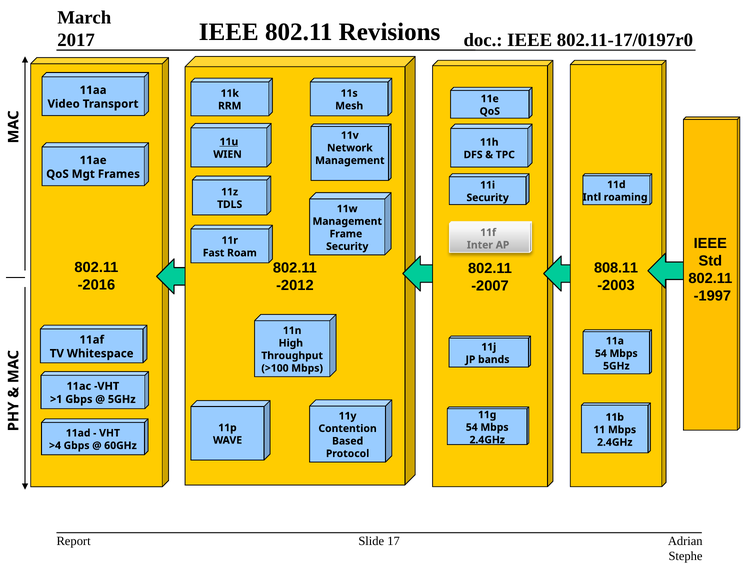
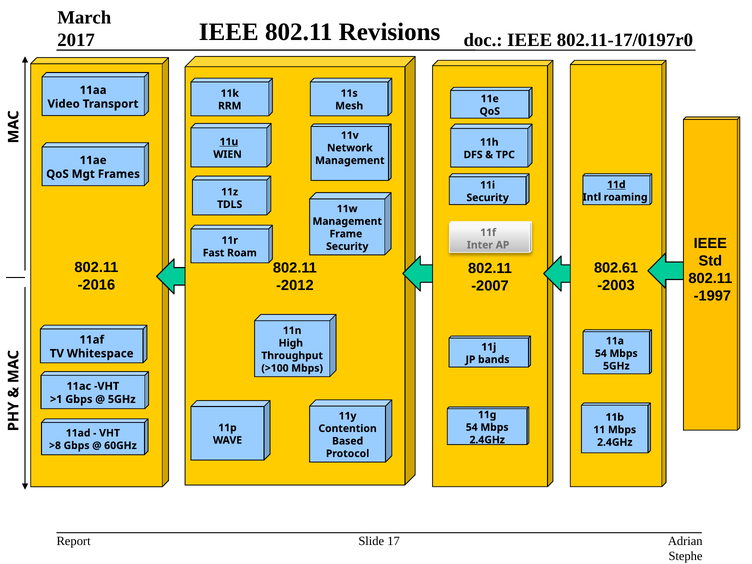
11d underline: none -> present
808.11: 808.11 -> 802.61
>4: >4 -> >8
